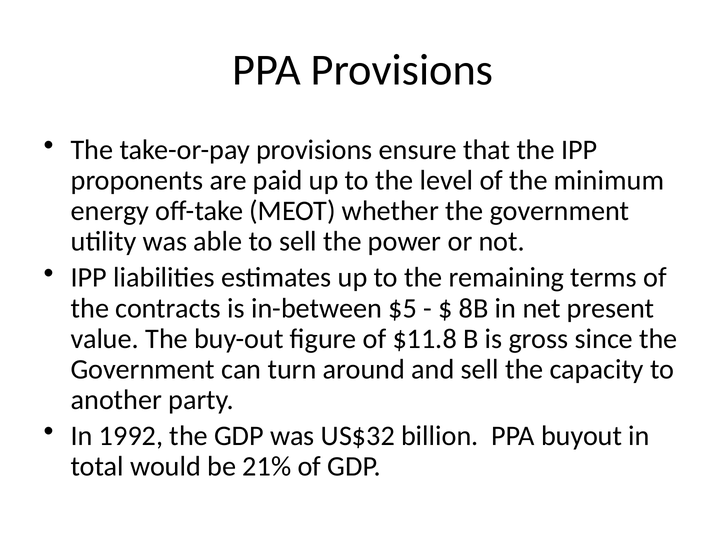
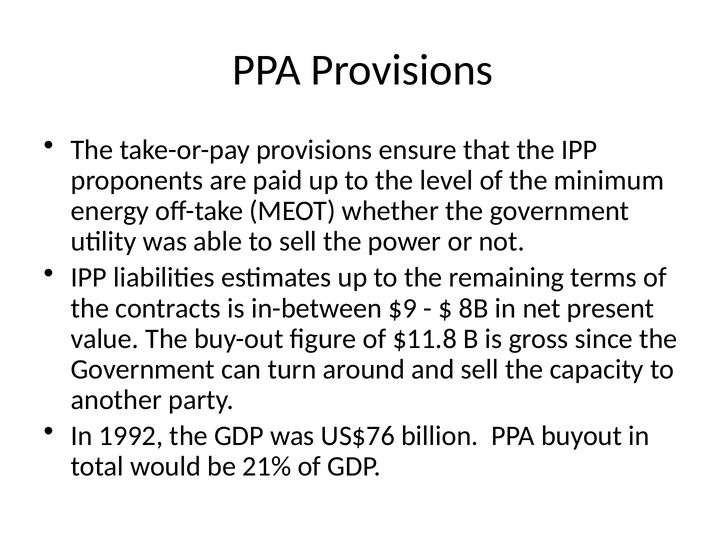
$5: $5 -> $9
US$32: US$32 -> US$76
